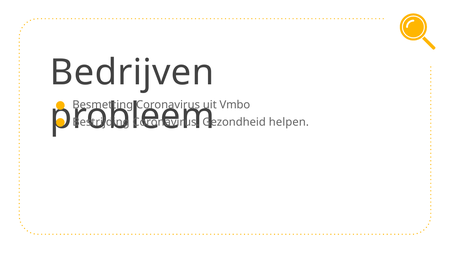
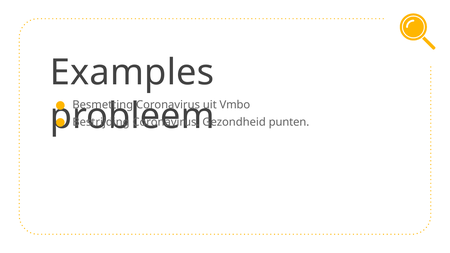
Bedrijven: Bedrijven -> Examples
helpen: helpen -> punten
